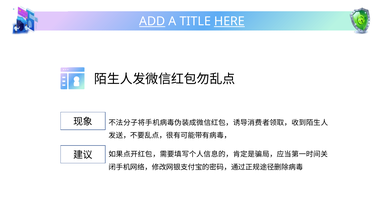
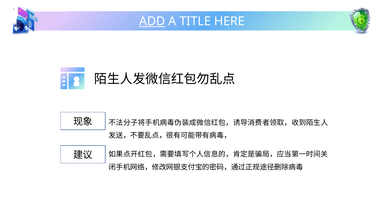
HERE underline: present -> none
